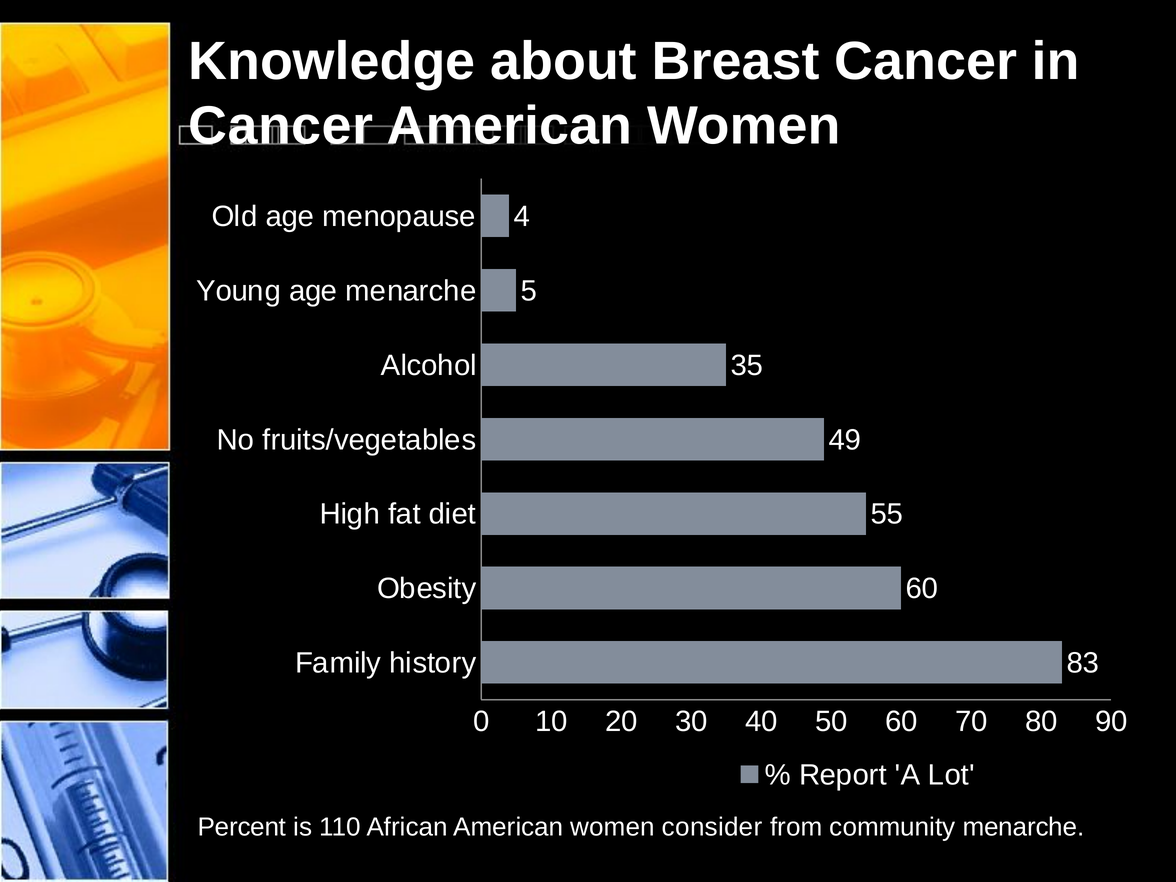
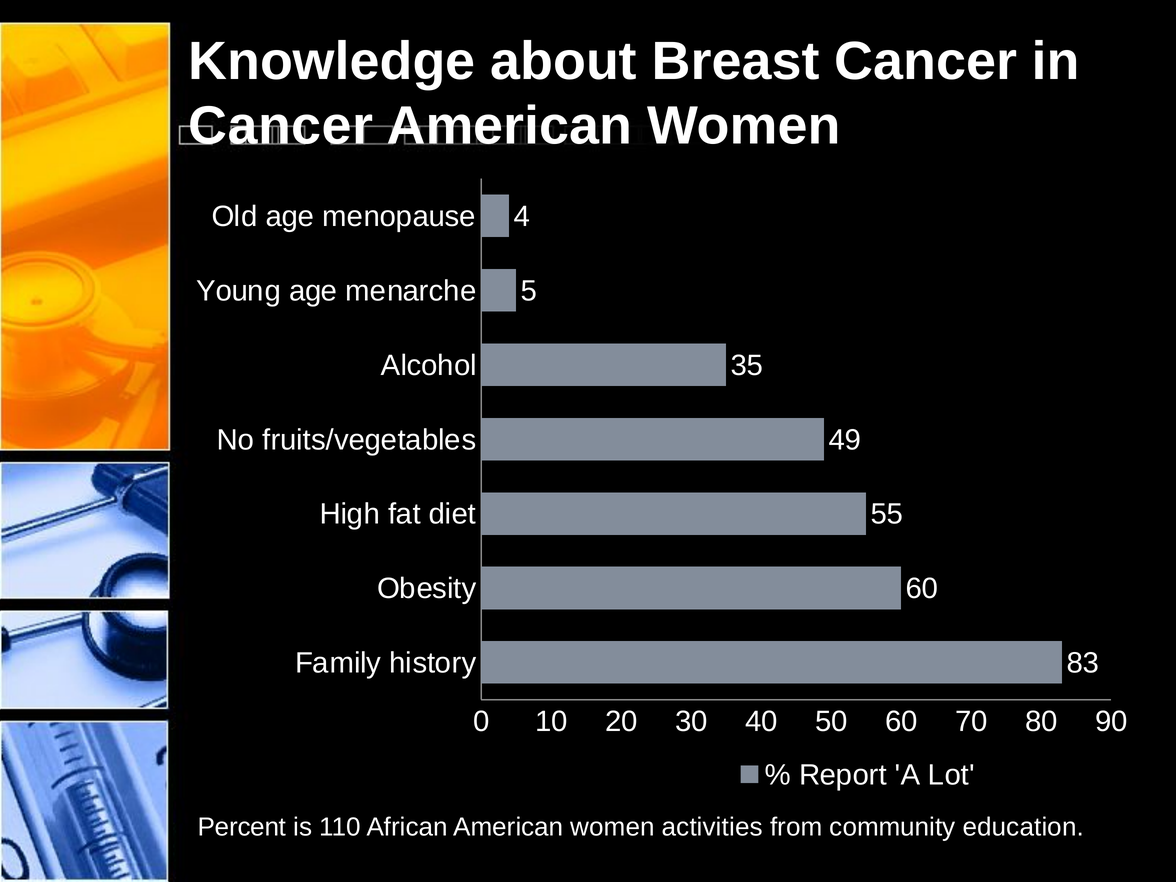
consider: consider -> activities
community menarche: menarche -> education
